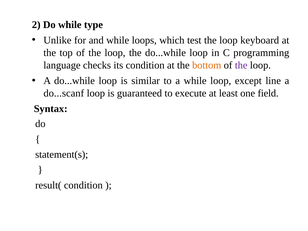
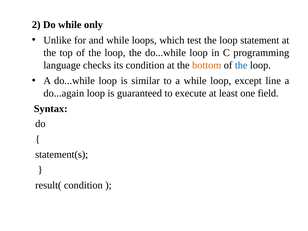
type: type -> only
keyboard: keyboard -> statement
the at (241, 65) colour: purple -> blue
do...scanf: do...scanf -> do...again
